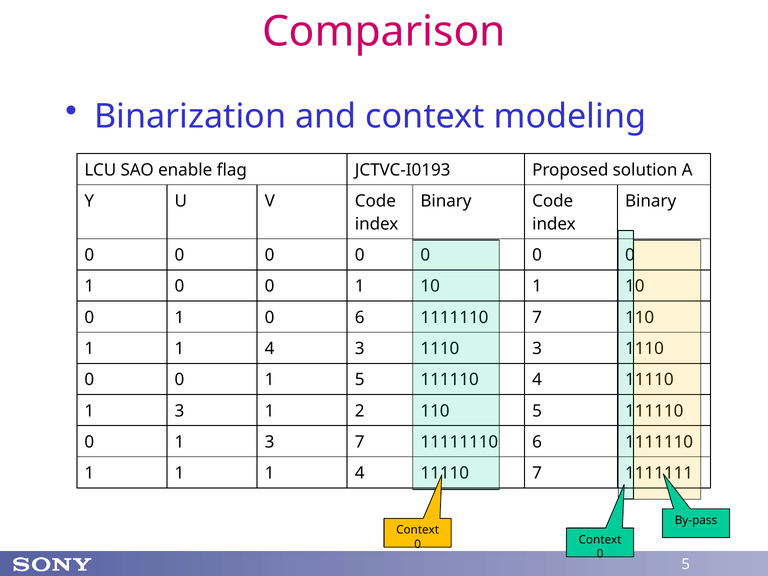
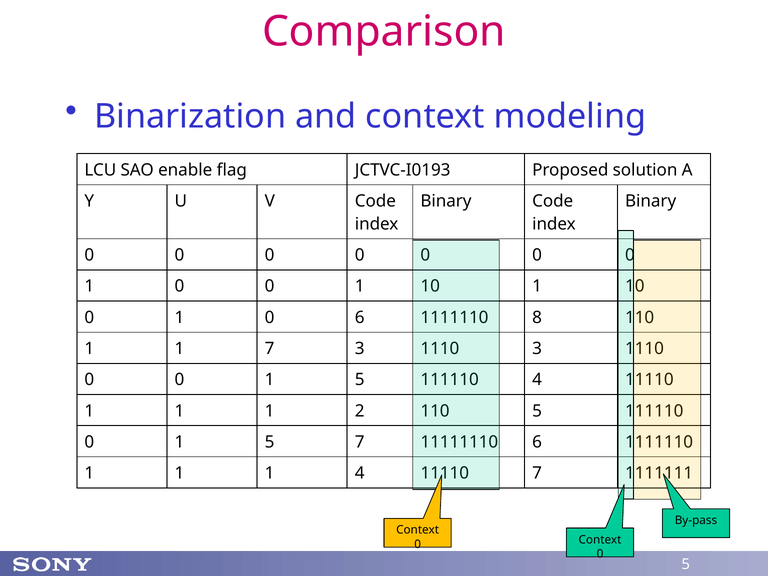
7 at (537, 317): 7 -> 8
4 at (270, 349): 4 -> 7
3 at (179, 411): 3 -> 1
3 at (270, 442): 3 -> 5
